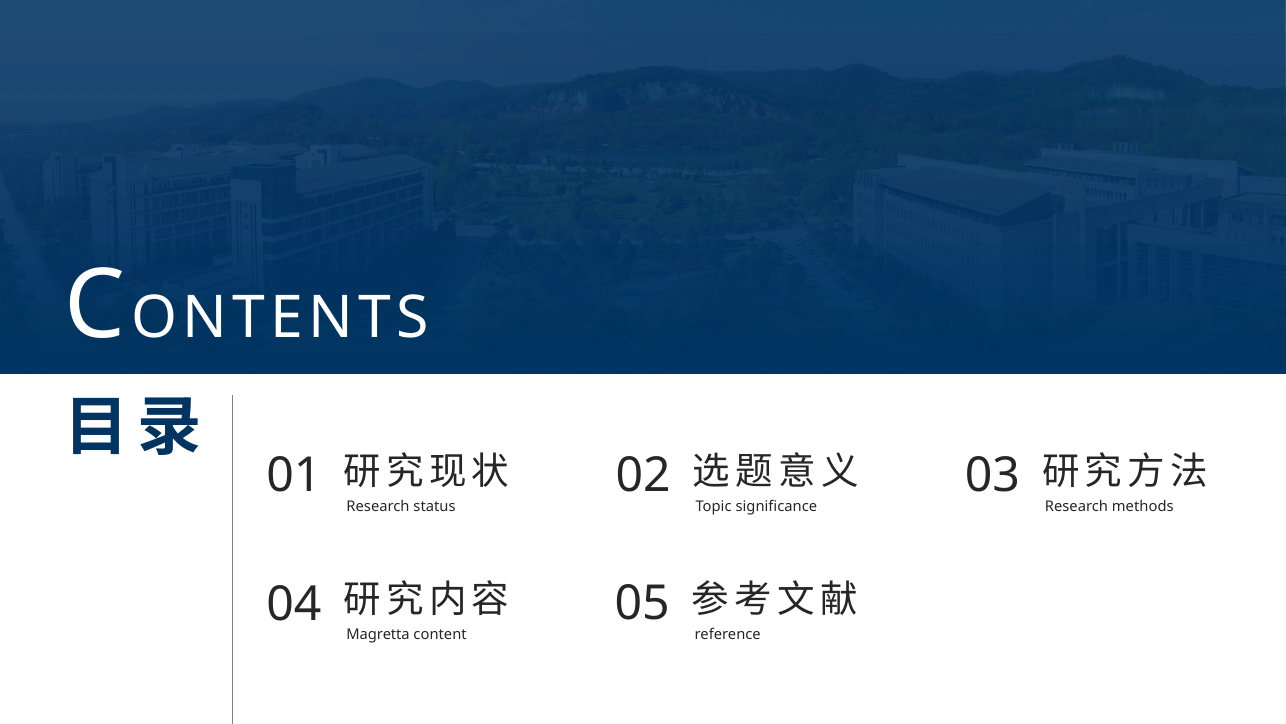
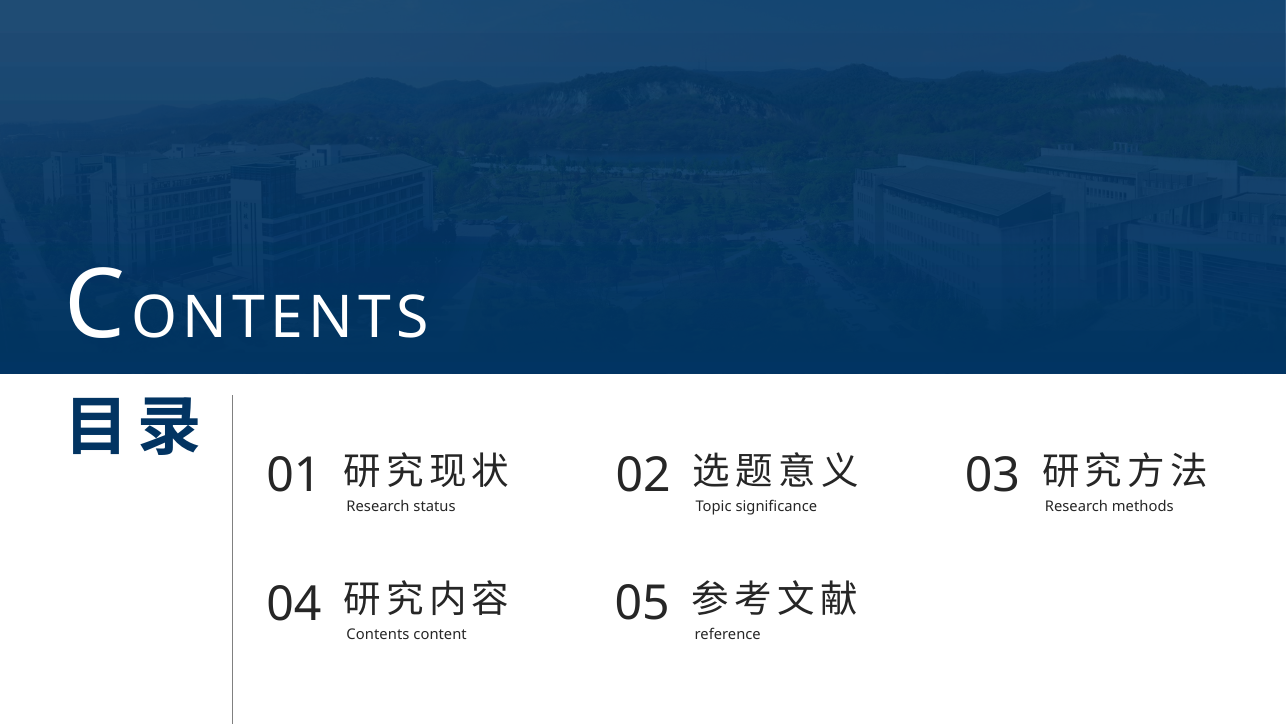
Magretta: Magretta -> Contents
